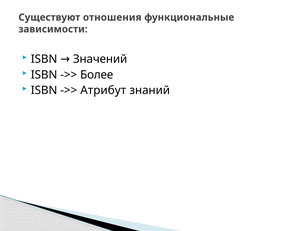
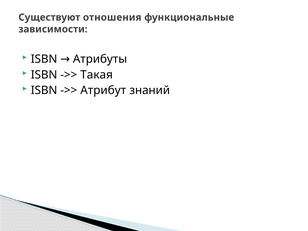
Значений: Значений -> Атрибуты
Более: Более -> Такая
